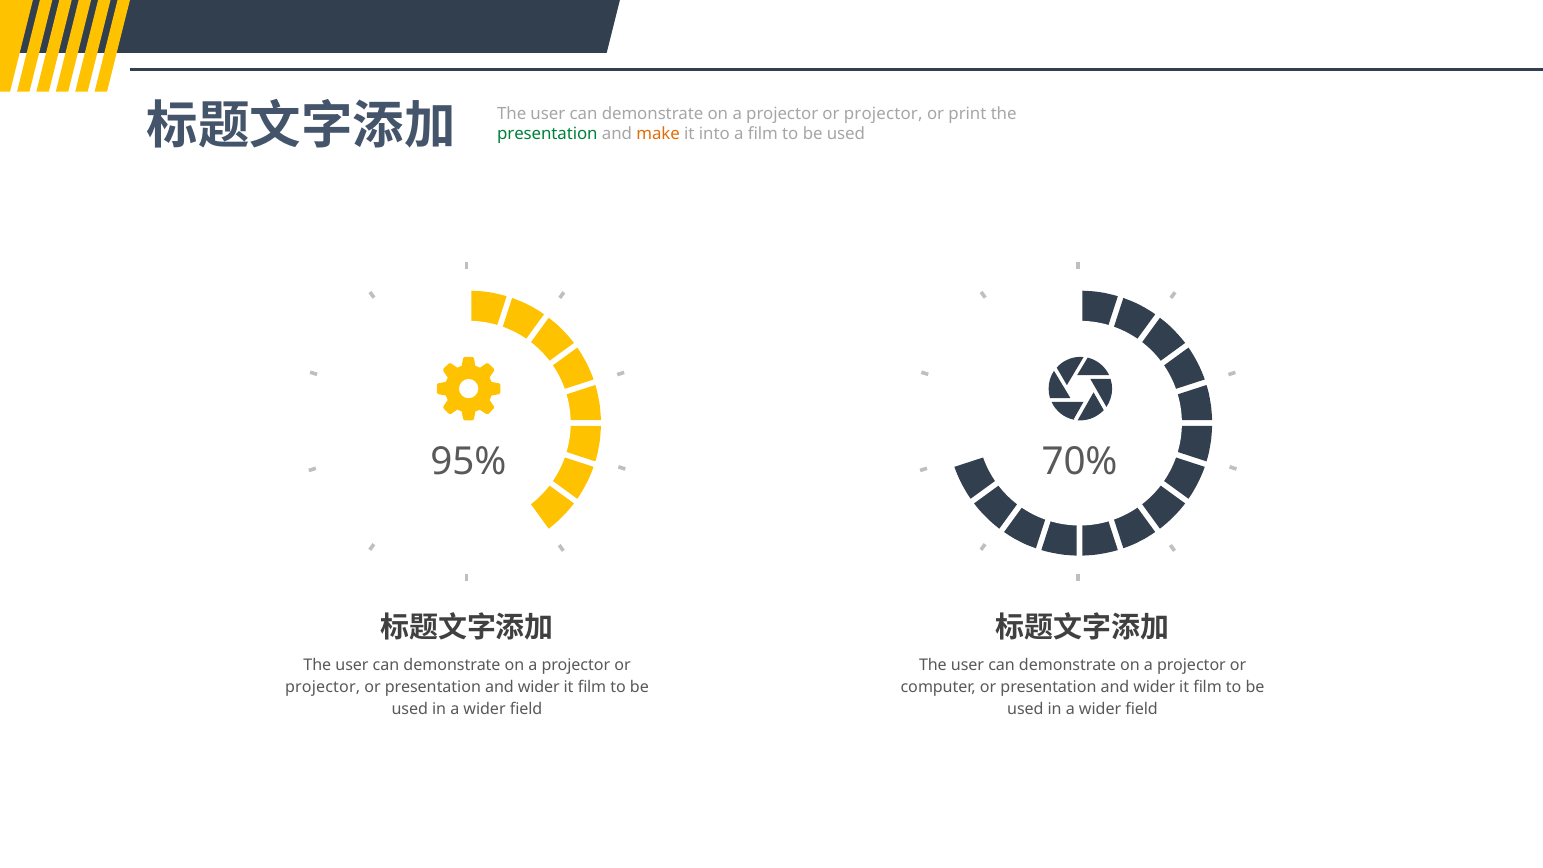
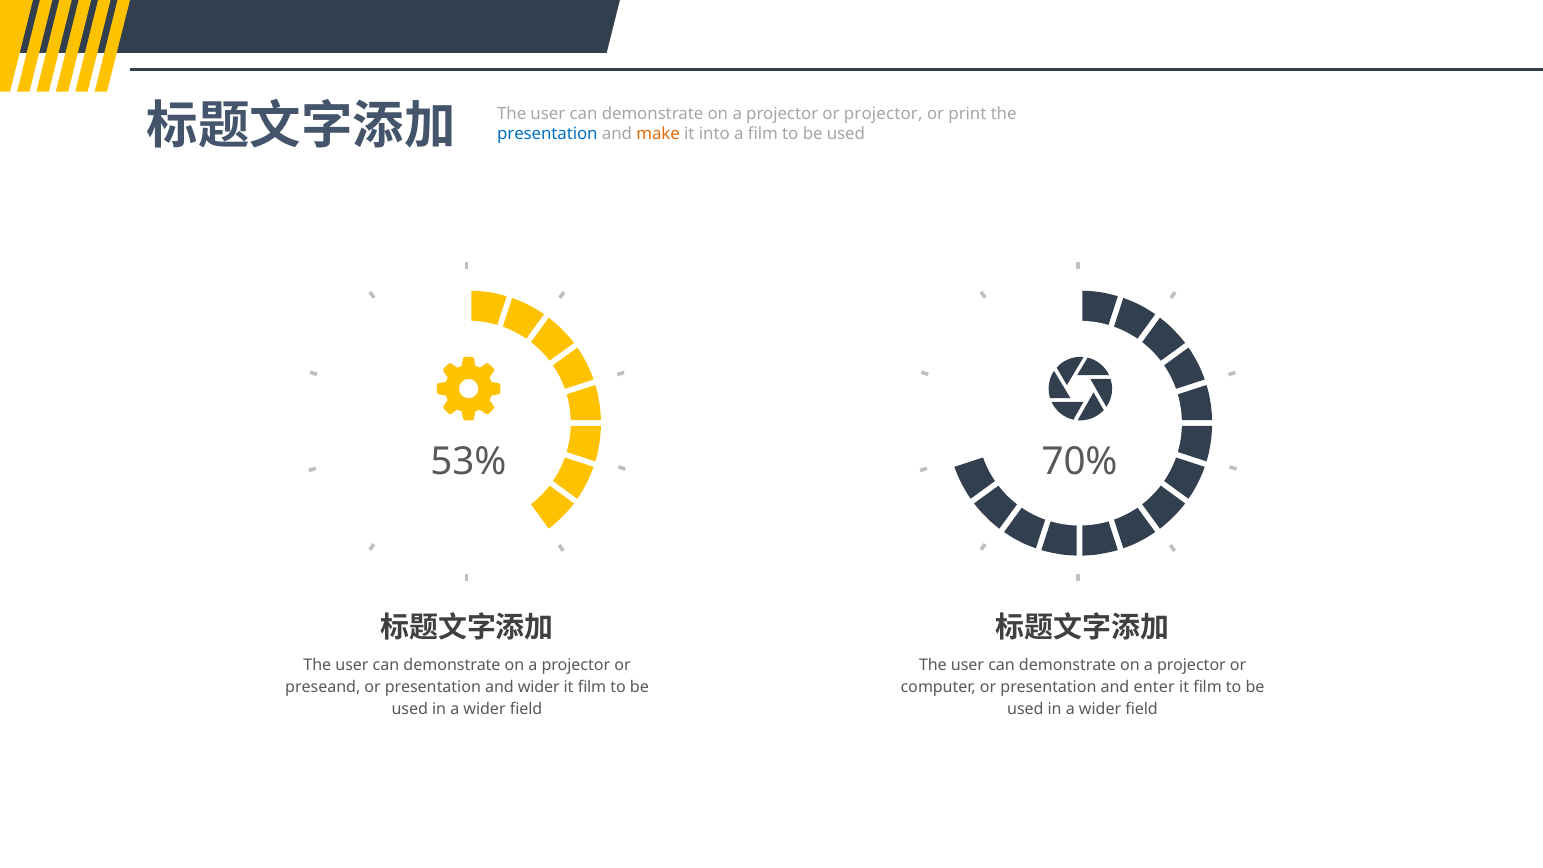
presentation at (547, 134) colour: green -> blue
95%: 95% -> 53%
projector at (323, 687): projector -> preseand
wider at (1154, 687): wider -> enter
